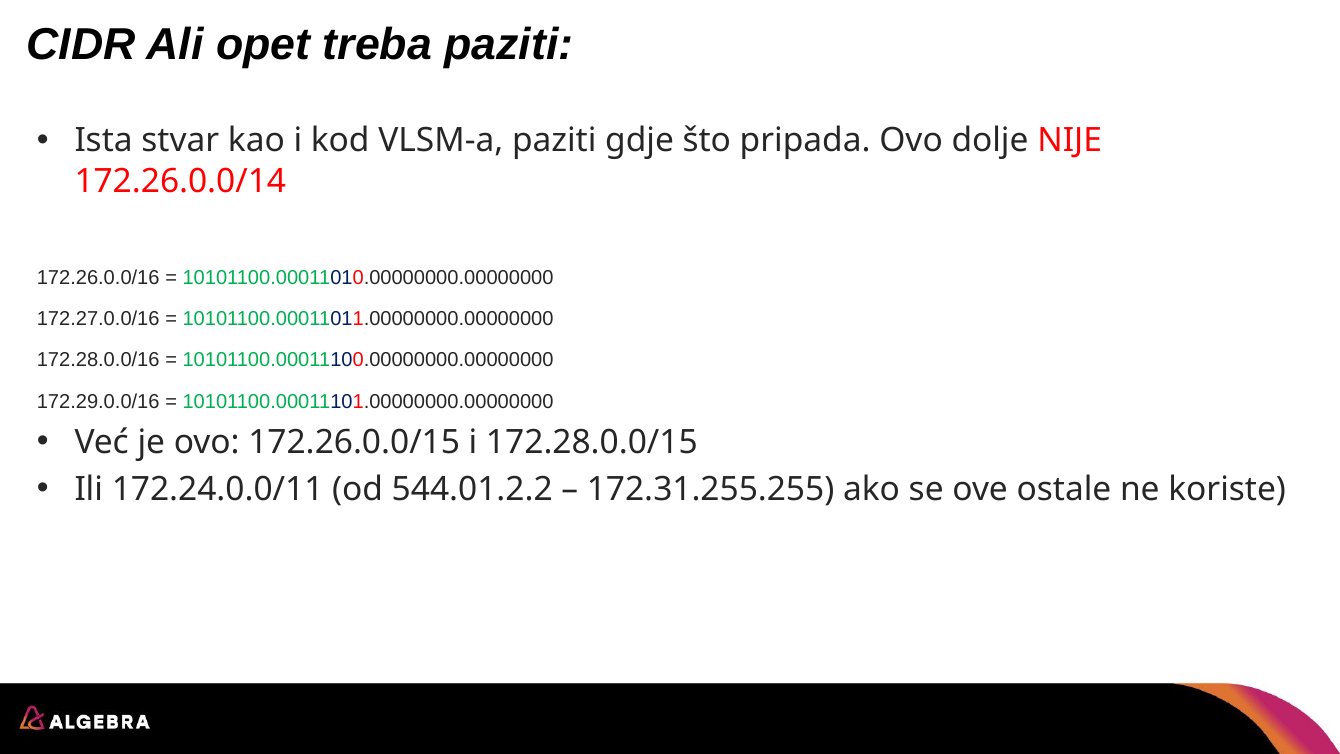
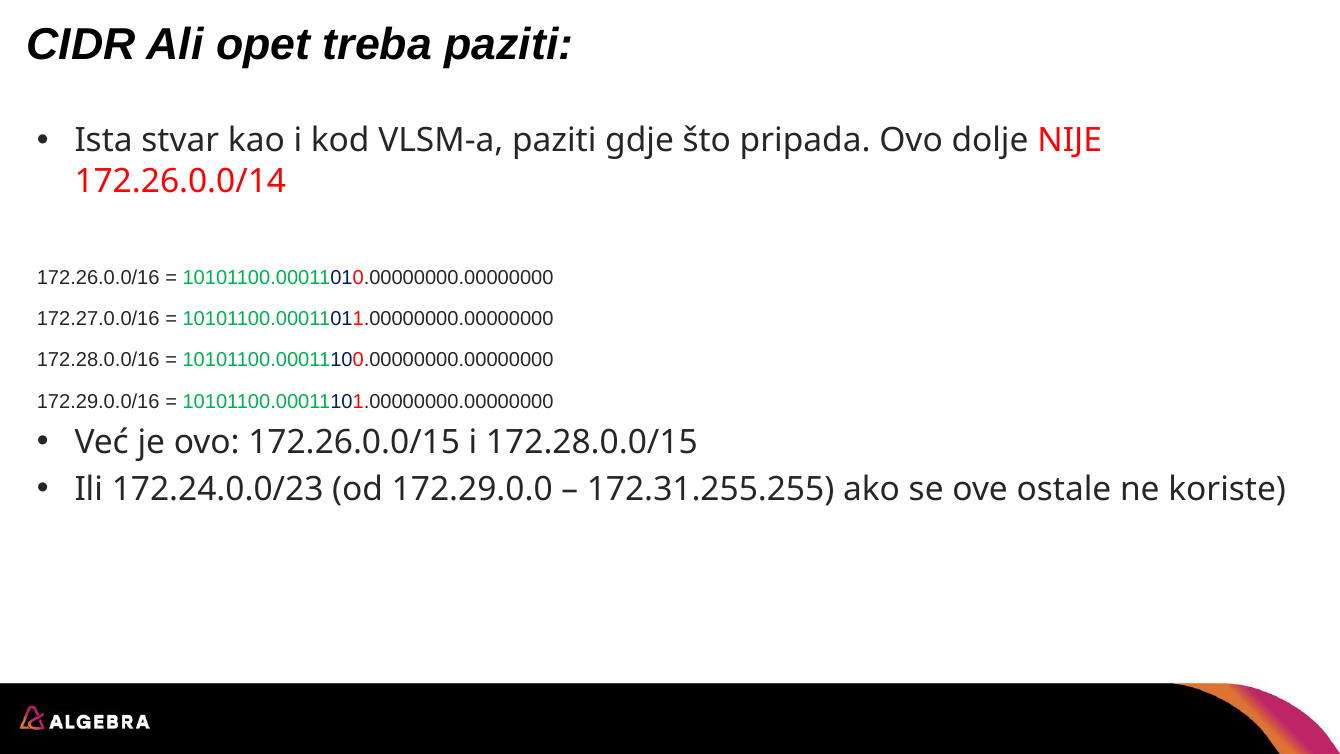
172.24.0.0/11: 172.24.0.0/11 -> 172.24.0.0/23
544.01.2.2: 544.01.2.2 -> 172.29.0.0
